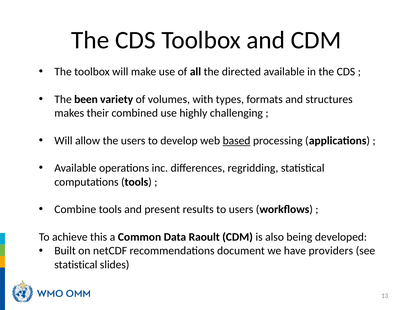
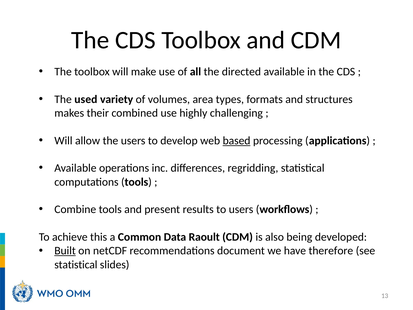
been: been -> used
with: with -> area
Built underline: none -> present
providers: providers -> therefore
